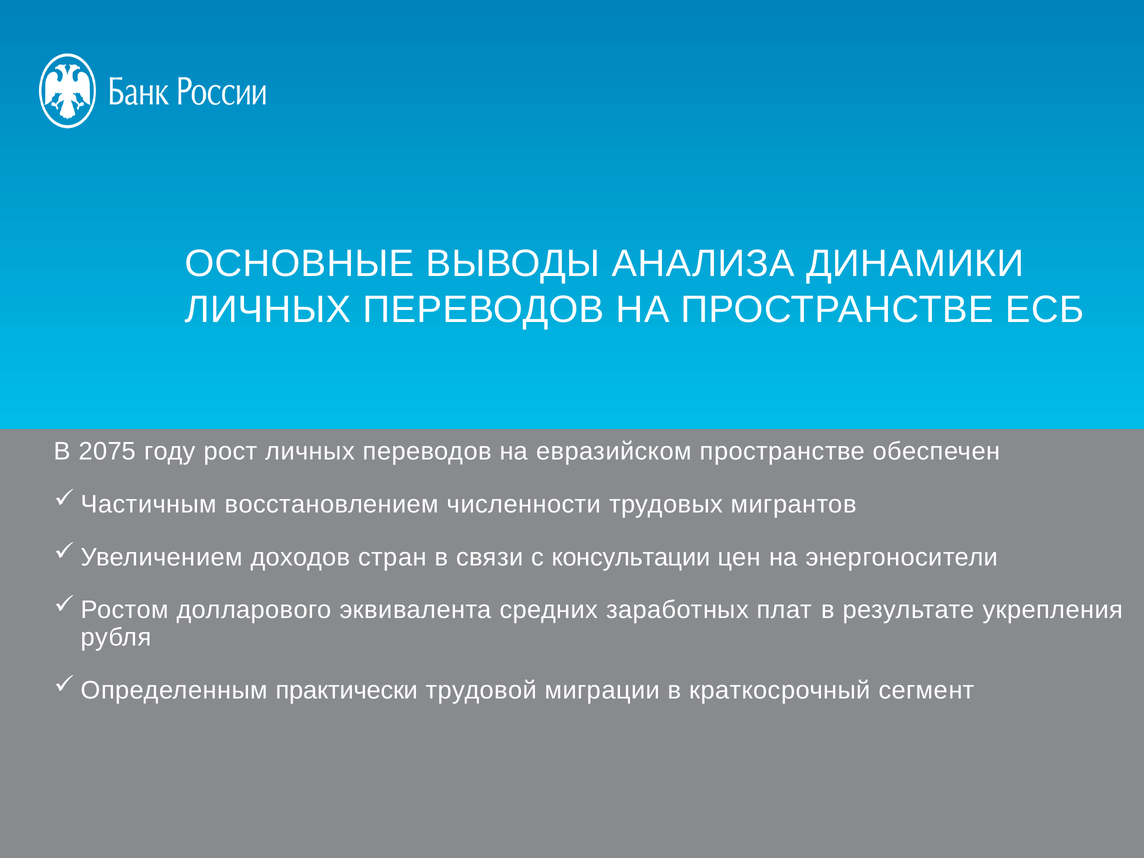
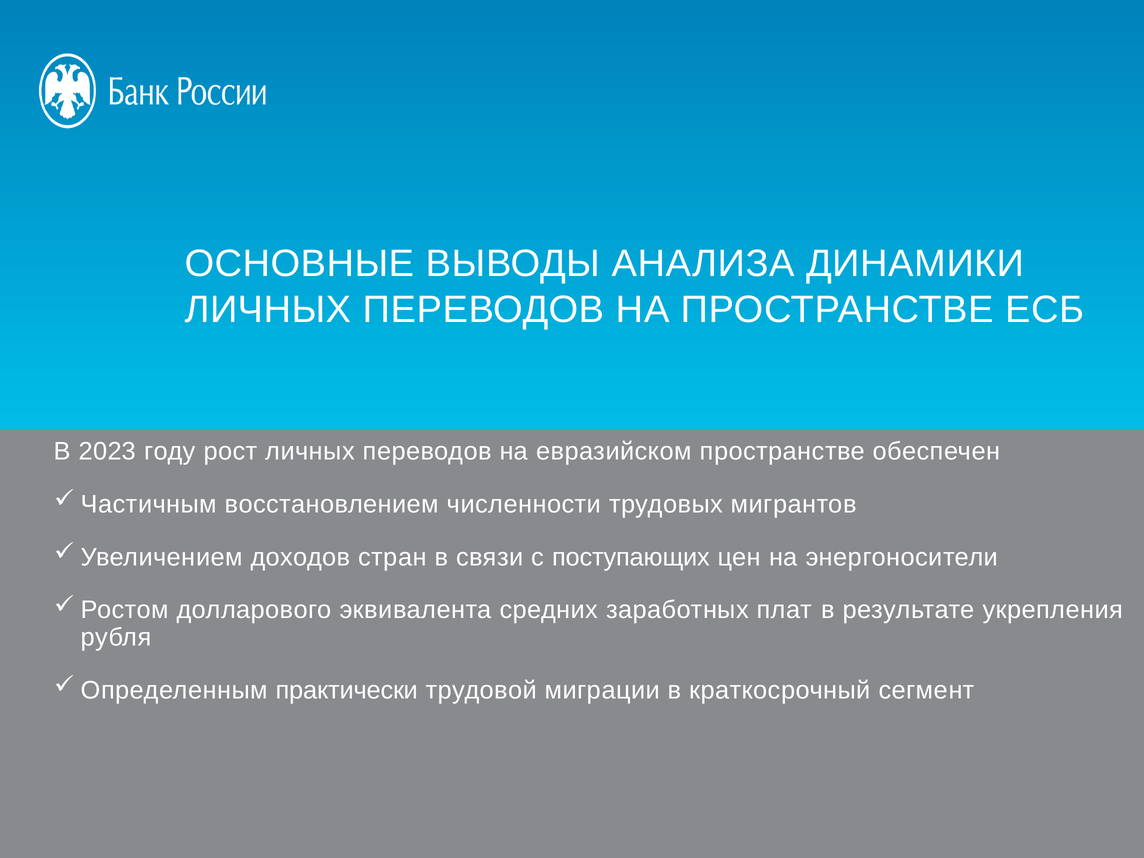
2075: 2075 -> 2023
консультации: консультации -> поступающих
